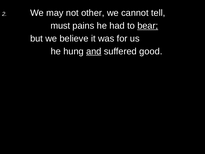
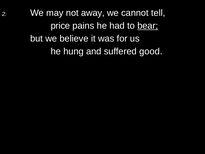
other: other -> away
must: must -> price
and underline: present -> none
